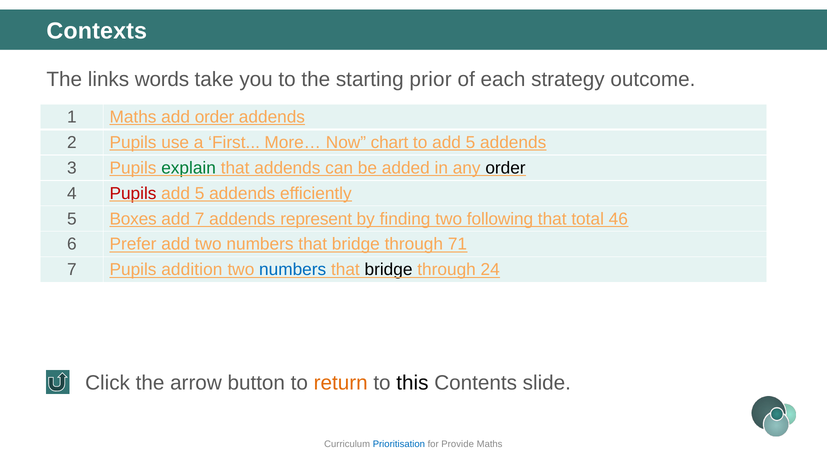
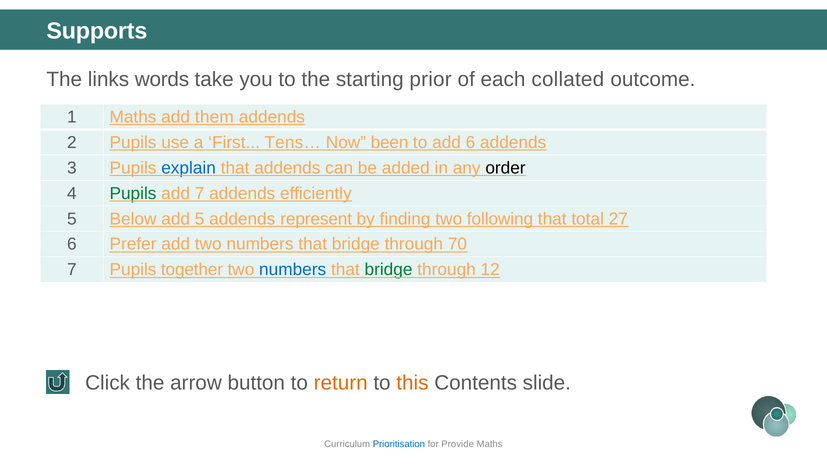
Contexts: Contexts -> Supports
strategy: strategy -> collated
add order: order -> them
More…: More… -> Tens…
chart: chart -> been
to add 5: 5 -> 6
explain colour: green -> blue
Pupils at (133, 193) colour: red -> green
5 at (200, 193): 5 -> 7
Boxes: Boxes -> Below
add 7: 7 -> 5
46: 46 -> 27
71: 71 -> 70
addition: addition -> together
bridge at (389, 270) colour: black -> green
24: 24 -> 12
this colour: black -> orange
